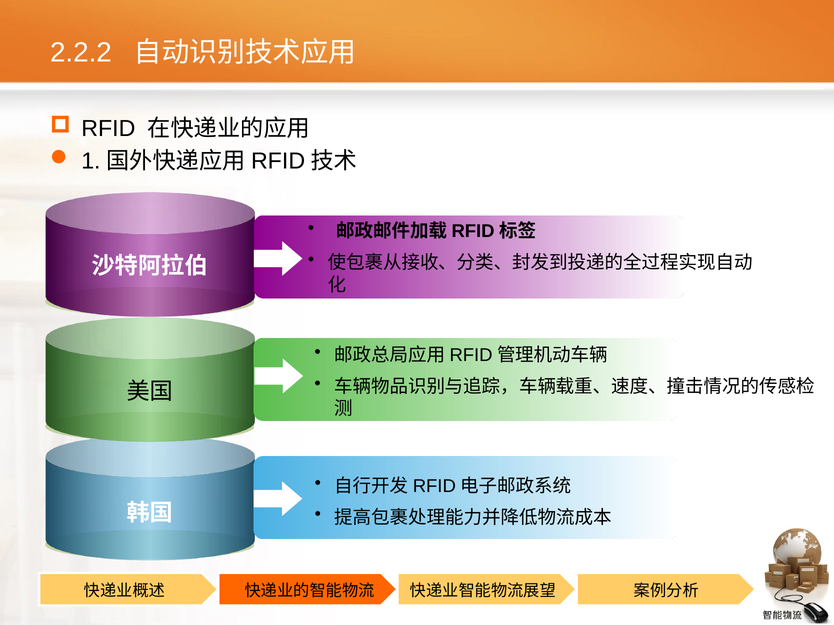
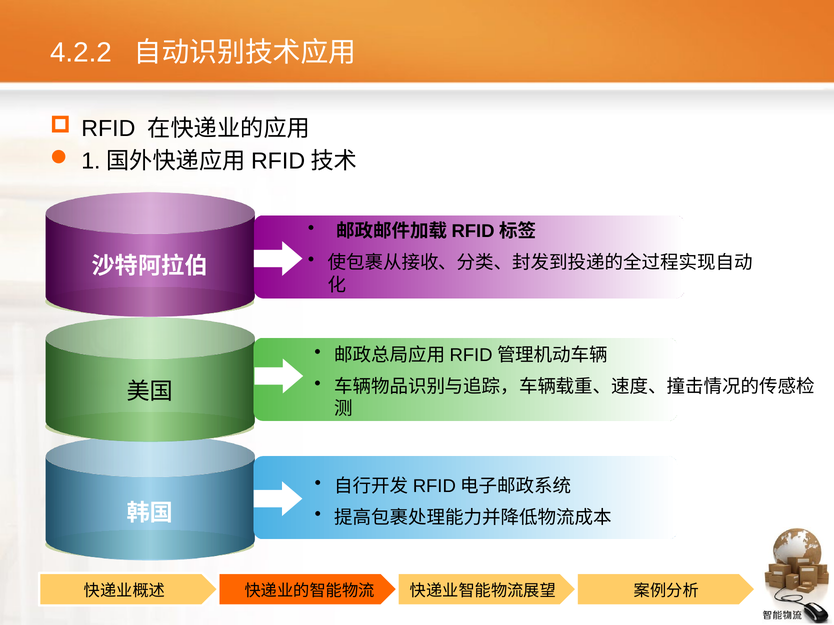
2.2.2: 2.2.2 -> 4.2.2
